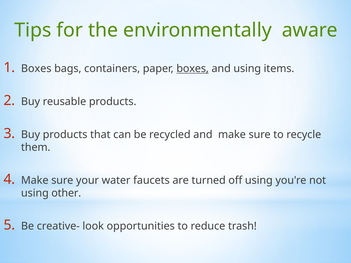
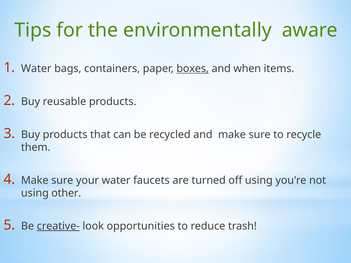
Boxes at (36, 69): Boxes -> Water
and using: using -> when
creative- underline: none -> present
